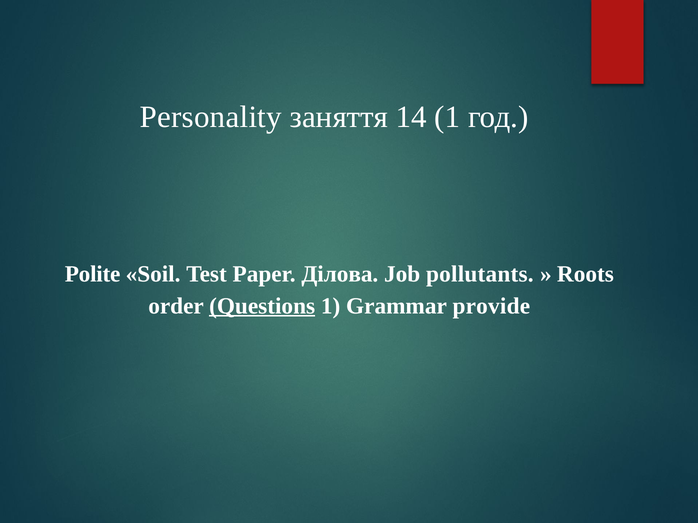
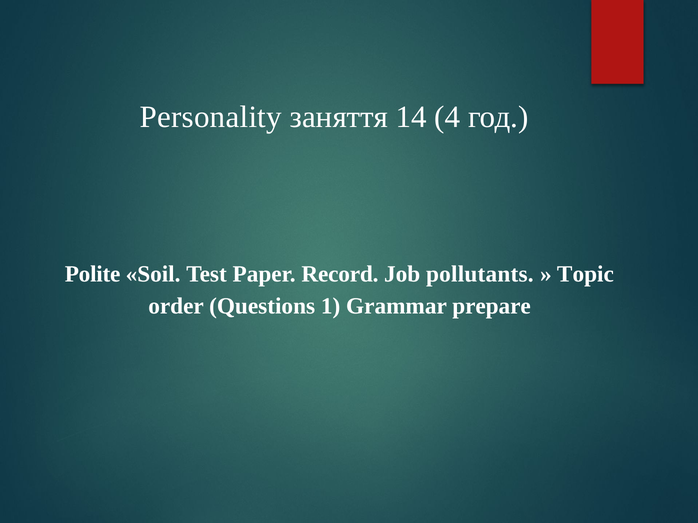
14 1: 1 -> 4
Ділова: Ділова -> Record
Roots: Roots -> Topic
Questions underline: present -> none
provide: provide -> prepare
